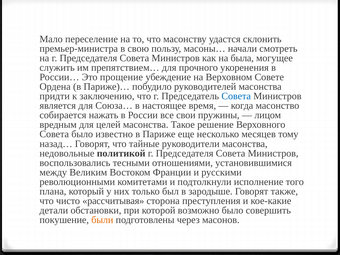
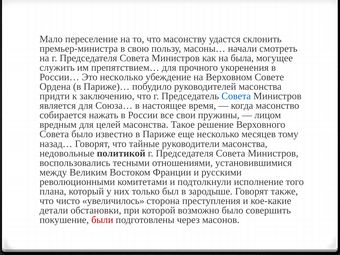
Это прощение: прощение -> несколько
рассчитывая: рассчитывая -> увеличилось
были colour: orange -> red
